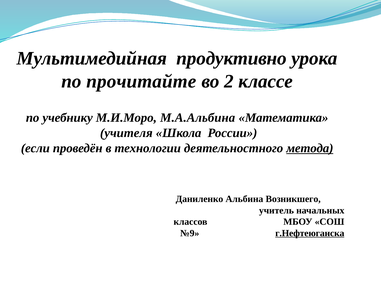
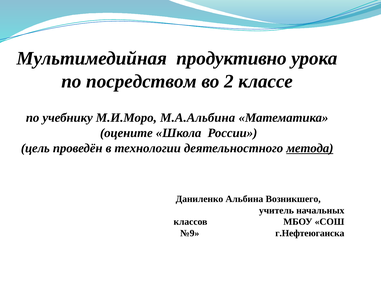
прочитайте: прочитайте -> посредством
учителя: учителя -> оцените
если: если -> цель
г.Нефтеюганска underline: present -> none
